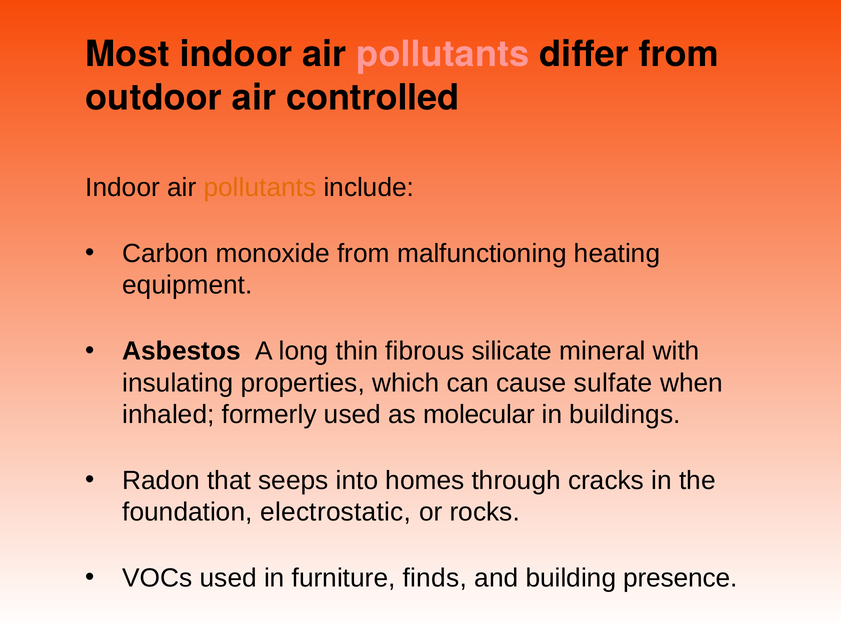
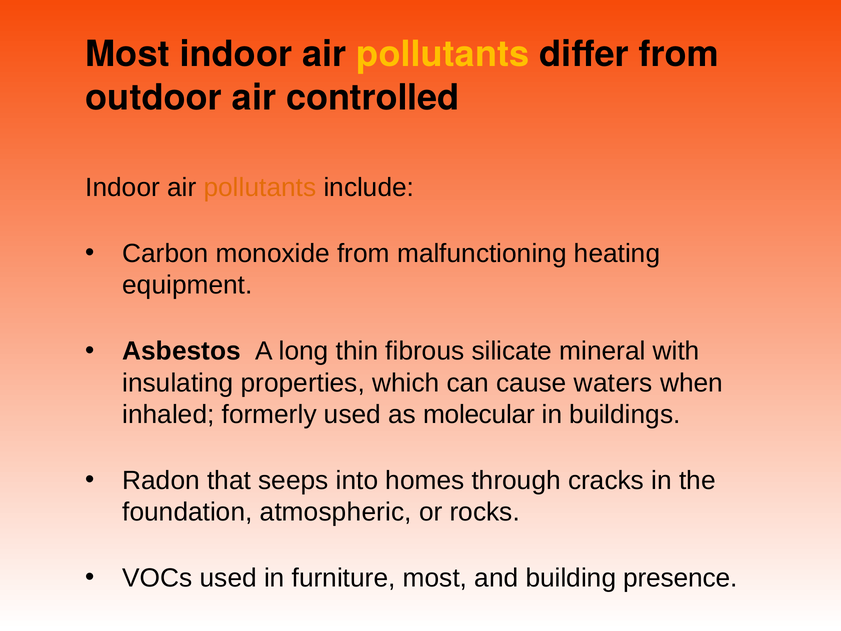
pollutants at (443, 54) colour: pink -> yellow
sulfate: sulfate -> waters
electrostatic: electrostatic -> atmospheric
furniture finds: finds -> most
